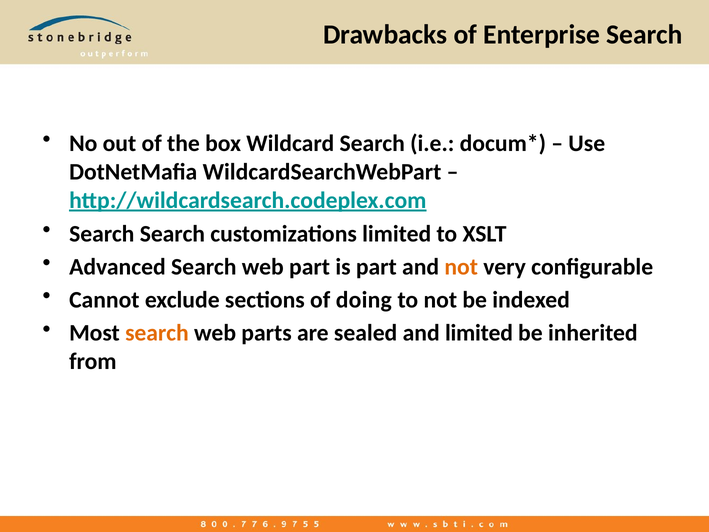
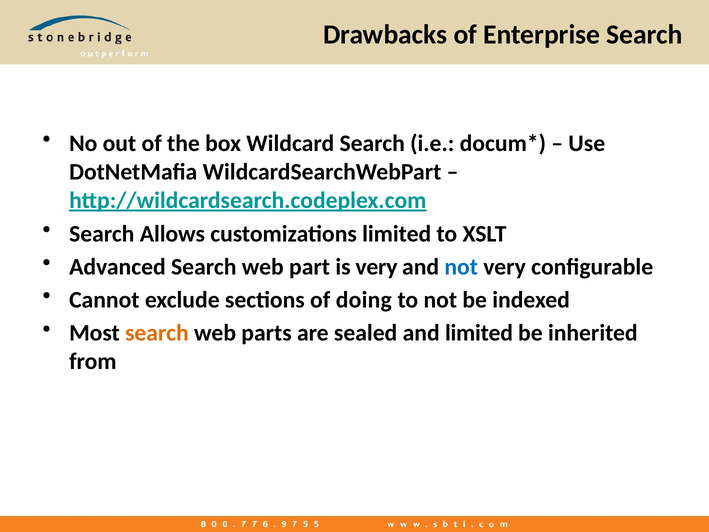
Search Search: Search -> Allows
is part: part -> very
not at (461, 267) colour: orange -> blue
